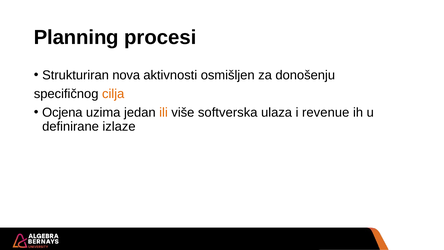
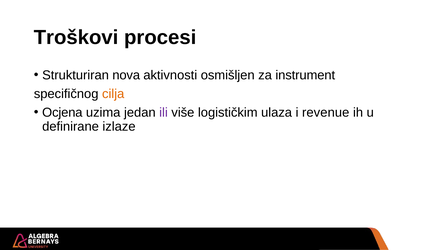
Planning: Planning -> Troškovi
donošenju: donošenju -> instrument
ili colour: orange -> purple
softverska: softverska -> logističkim
